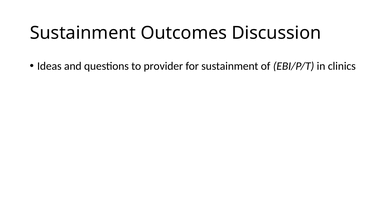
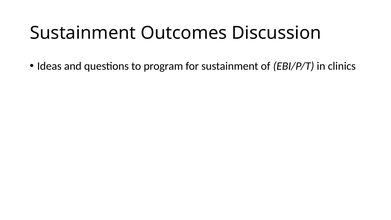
provider: provider -> program
